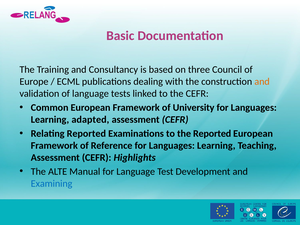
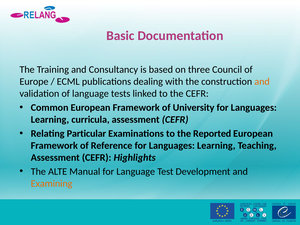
adapted: adapted -> curricula
Relating Reported: Reported -> Particular
Examining colour: blue -> orange
